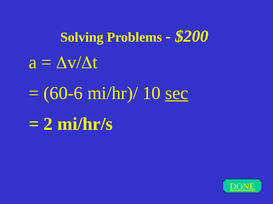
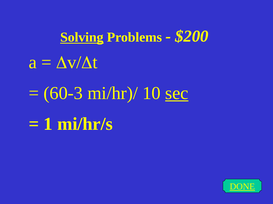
Solving underline: none -> present
60-6: 60-6 -> 60-3
2: 2 -> 1
